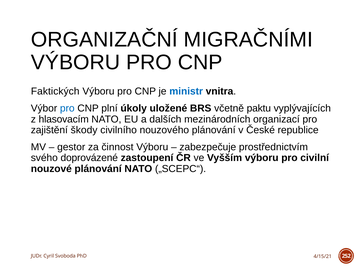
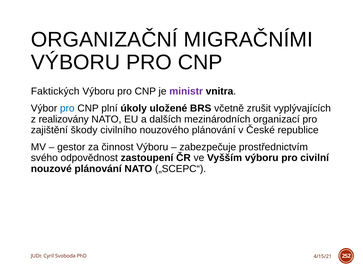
ministr colour: blue -> purple
paktu: paktu -> zrušit
hlasovacím: hlasovacím -> realizovány
doprovázené: doprovázené -> odpovědnost
